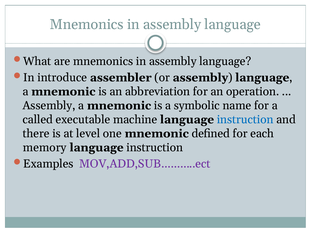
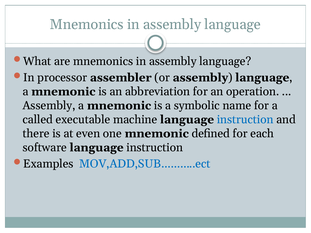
introduce: introduce -> processor
level: level -> even
memory: memory -> software
MOV,ADD,SUB………..ect colour: purple -> blue
